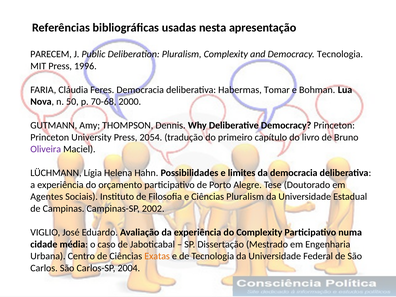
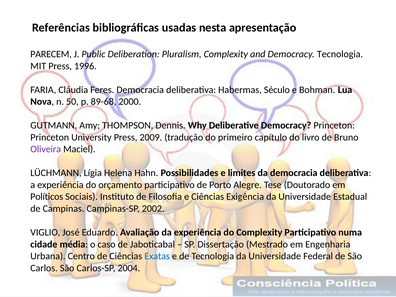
Tomar: Tomar -> Século
70-68: 70-68 -> 89-68
2054: 2054 -> 2009
Agentes: Agentes -> Políticos
Ciências Pluralism: Pluralism -> Exigência
Exatas colour: orange -> blue
